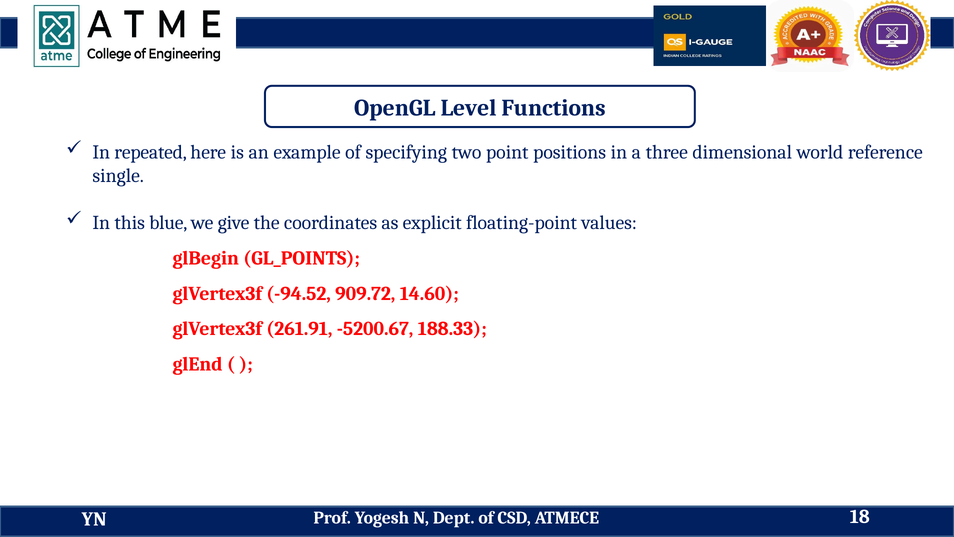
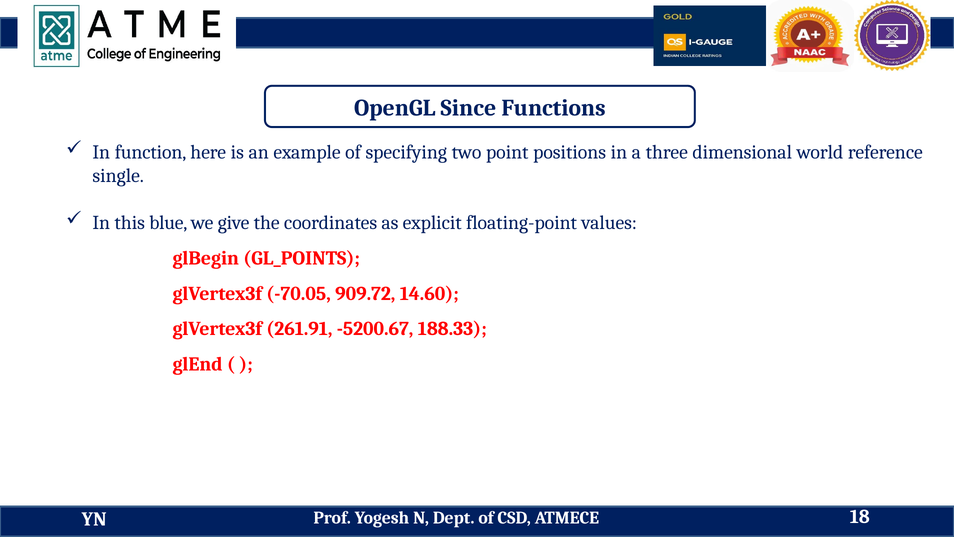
Level: Level -> Since
repeated: repeated -> function
-94.52: -94.52 -> -70.05
